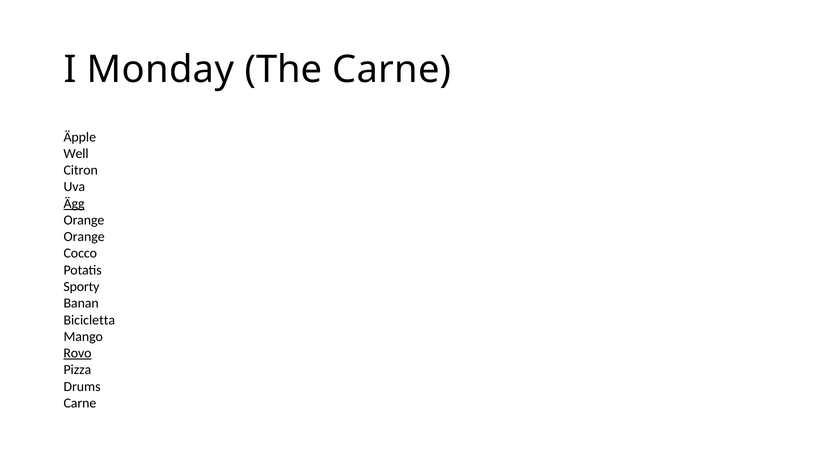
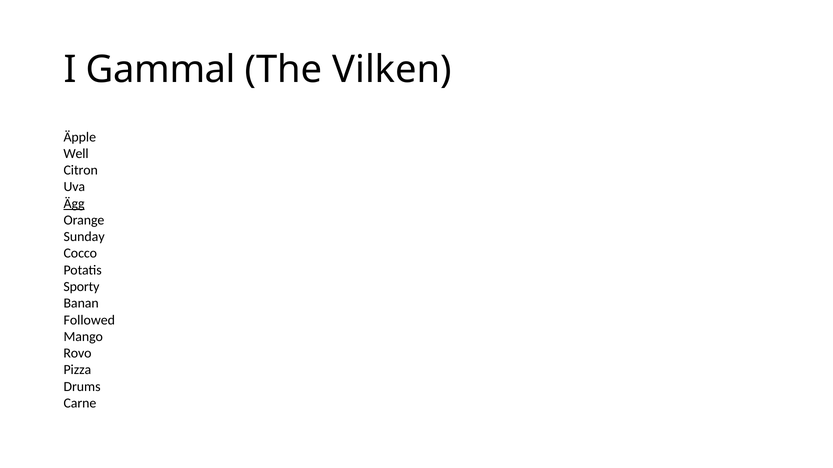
Monday: Monday -> Gammal
The Carne: Carne -> Vilken
Orange at (84, 237): Orange -> Sunday
Bicicletta: Bicicletta -> Followed
Rovo underline: present -> none
